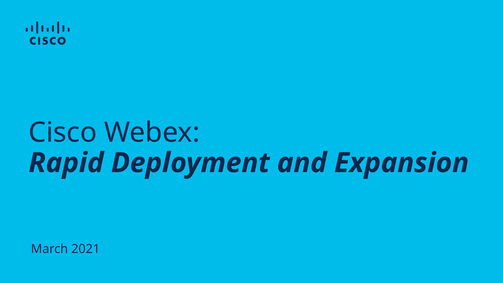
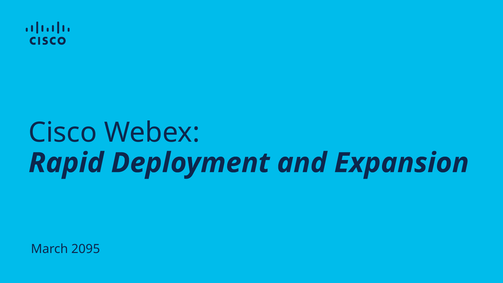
2021: 2021 -> 2095
